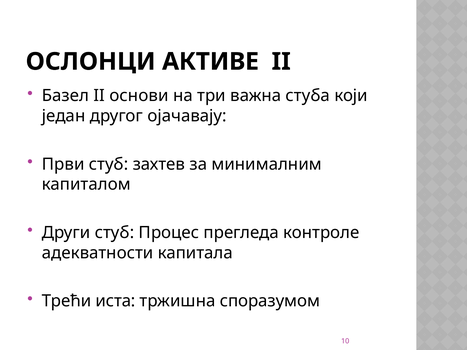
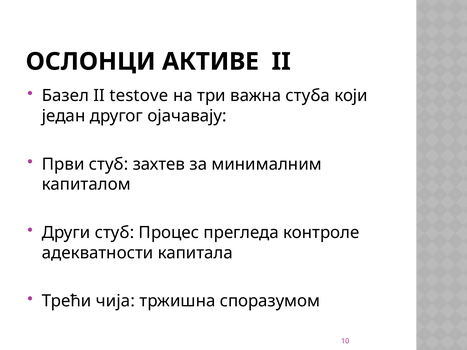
основи: основи -> testove
иста: иста -> чија
